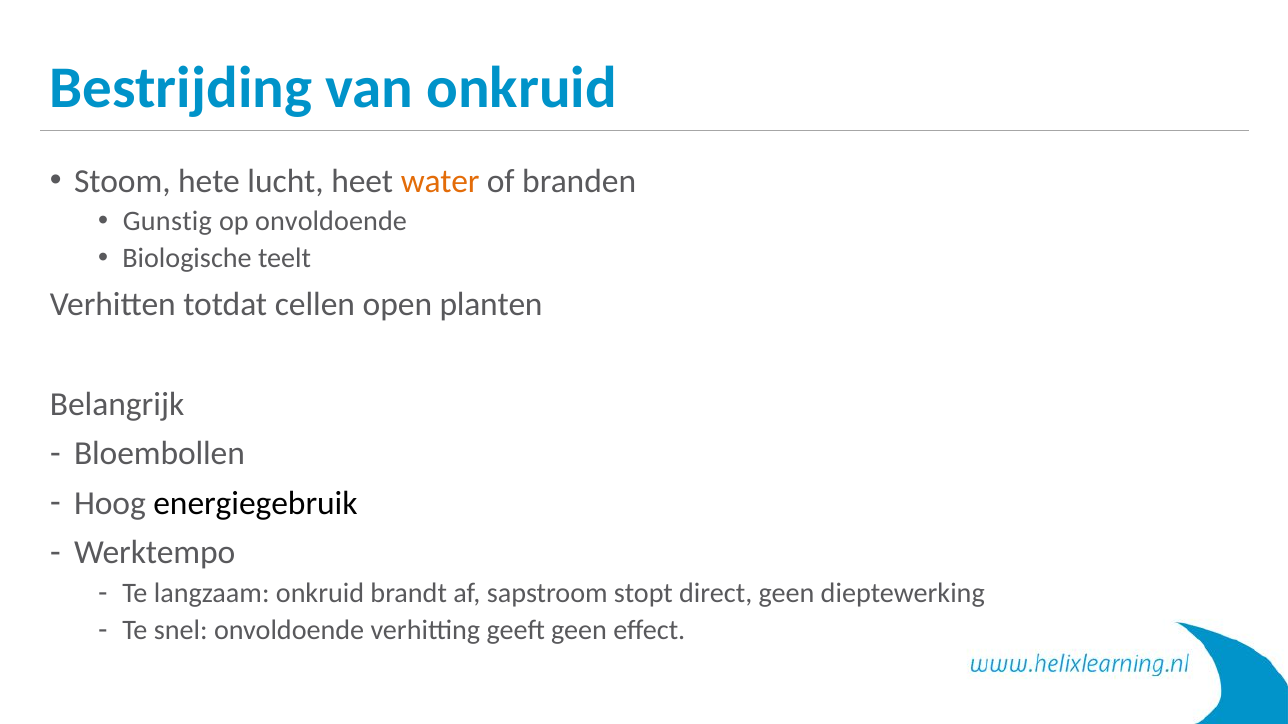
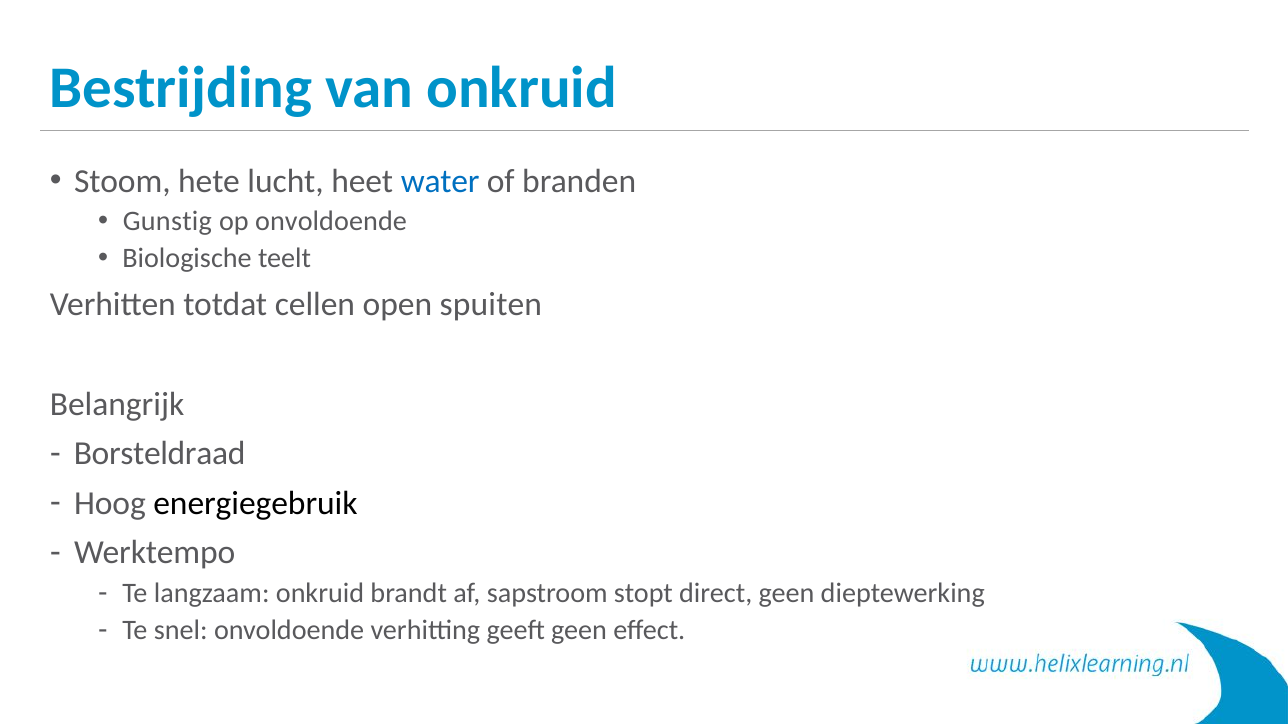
water colour: orange -> blue
planten: planten -> spuiten
Bloembollen: Bloembollen -> Borsteldraad
